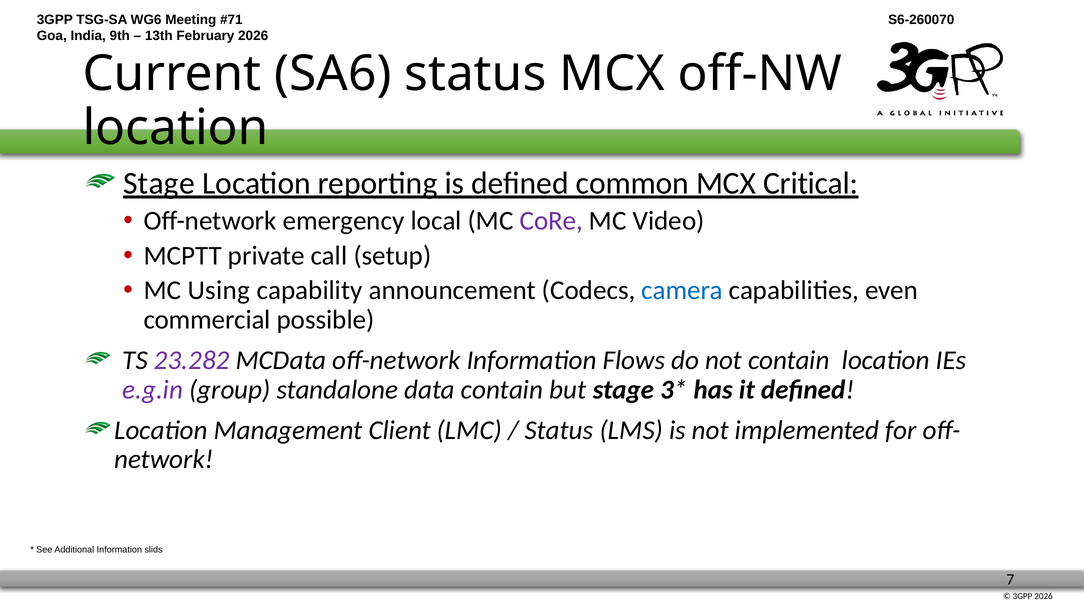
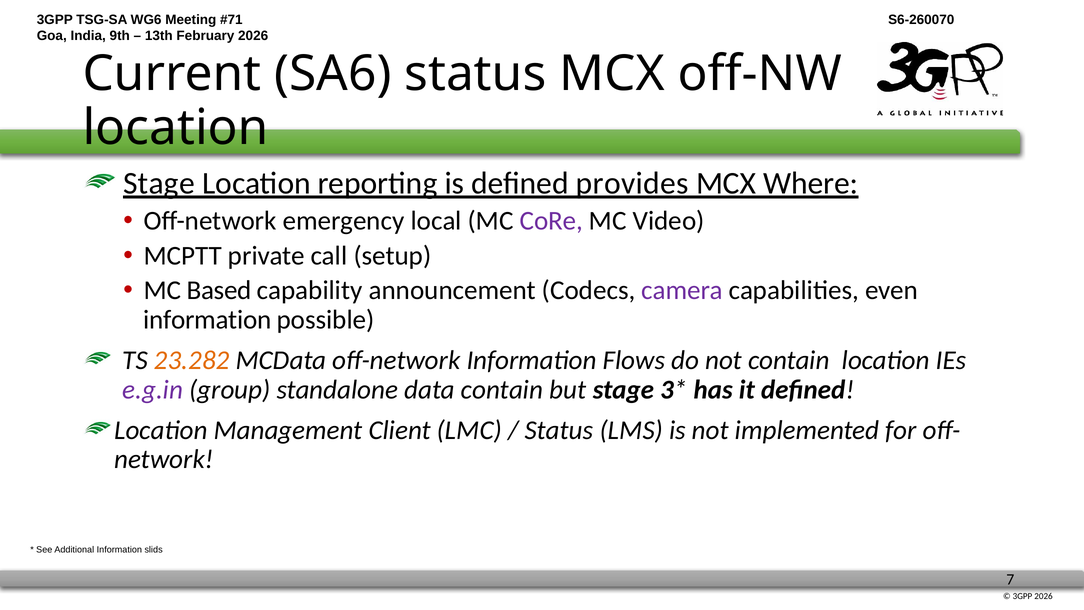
common: common -> provides
Critical: Critical -> Where
Using: Using -> Based
camera colour: blue -> purple
commercial at (207, 320): commercial -> information
23.282 colour: purple -> orange
